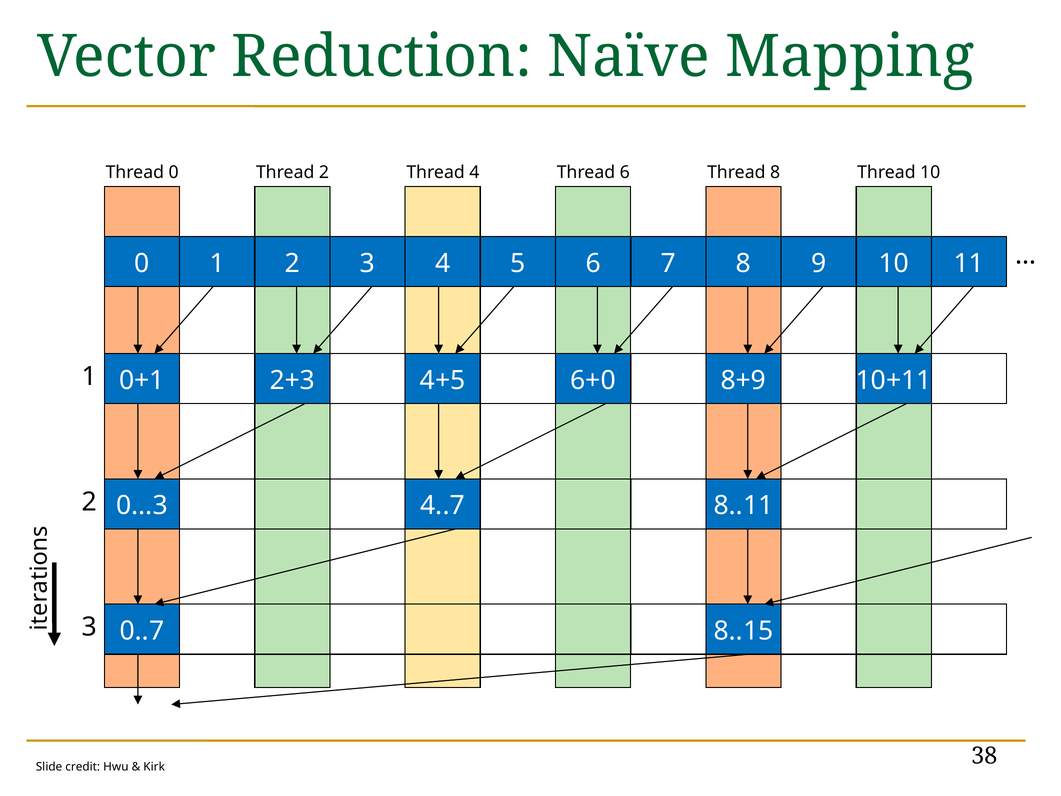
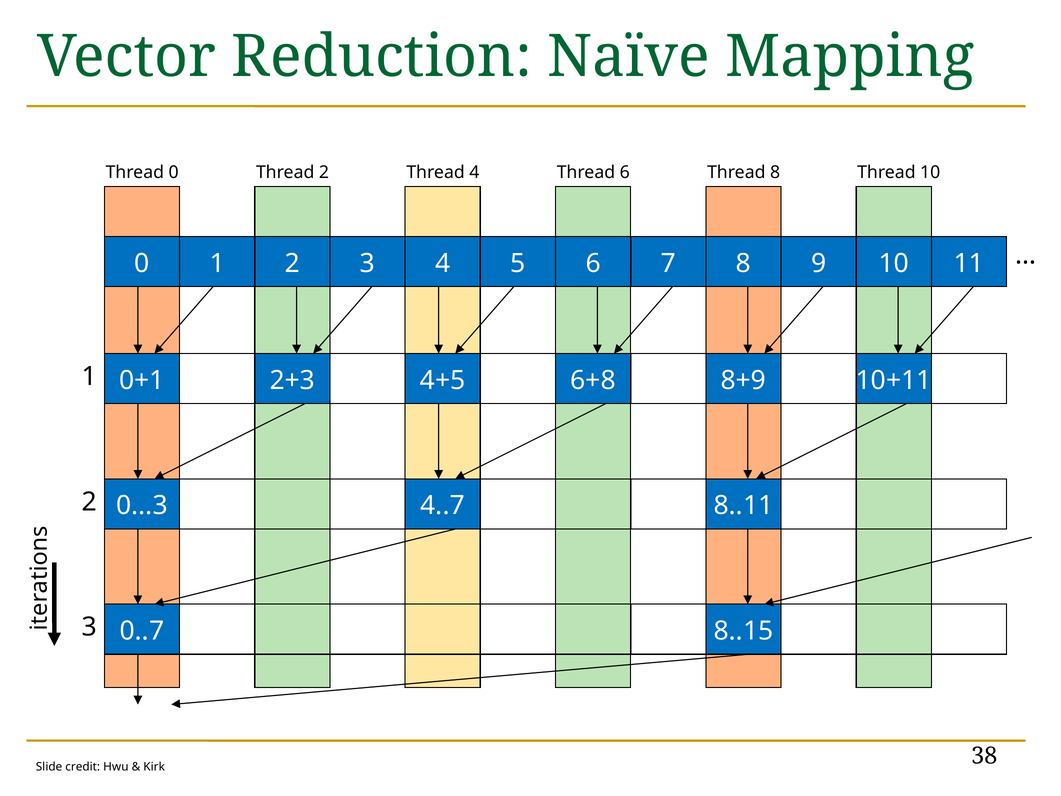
6+0: 6+0 -> 6+8
